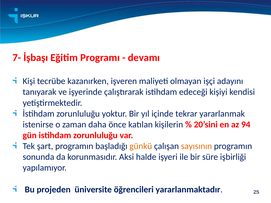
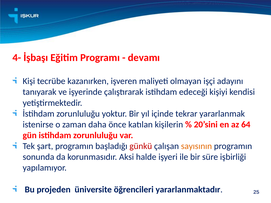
7-: 7- -> 4-
94: 94 -> 64
günkü colour: orange -> red
